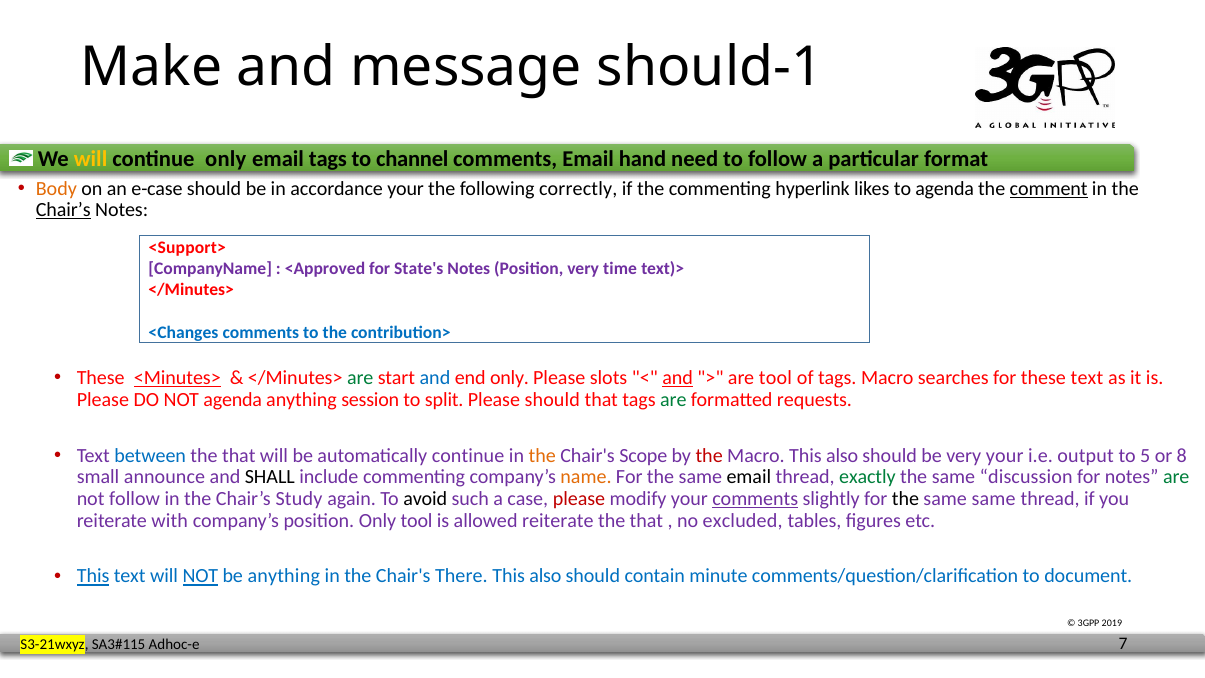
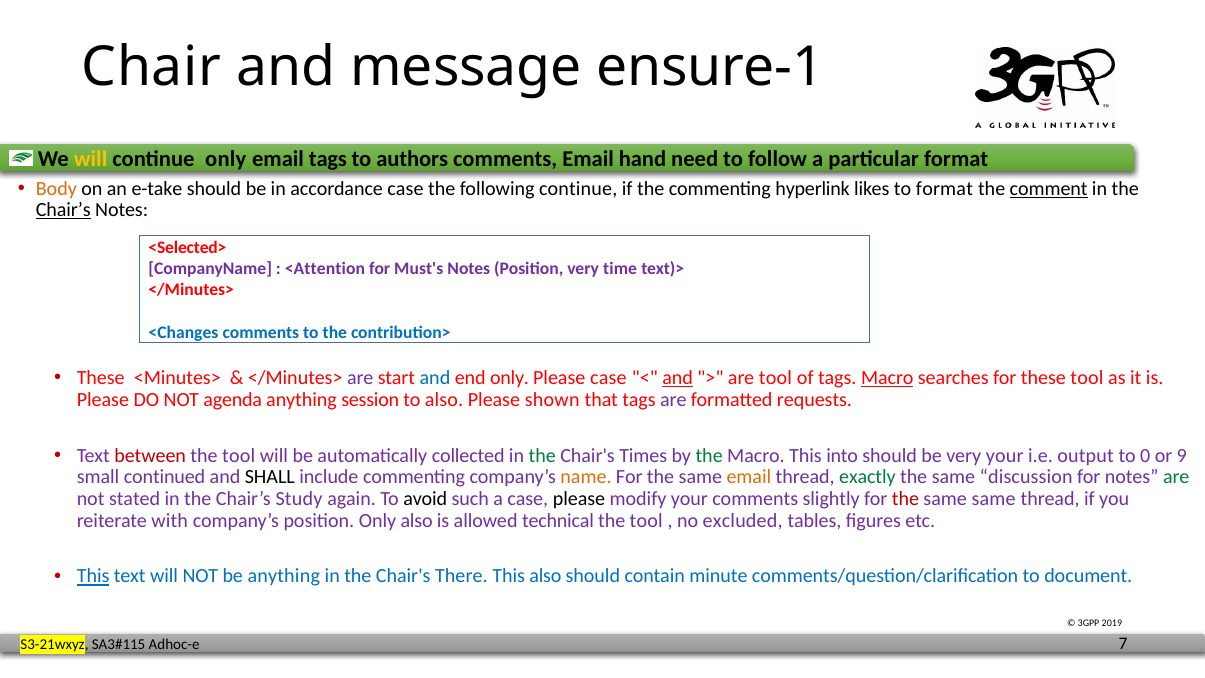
Make: Make -> Chair
should-1: should-1 -> ensure-1
channel: channel -> authors
e-case: e-case -> e-take
accordance your: your -> case
following correctly: correctly -> continue
to agenda: agenda -> format
<Support>: <Support> -> <Selected>
<Approved: <Approved -> <Attention
State's: State's -> Must's
<Minutes> underline: present -> none
are at (360, 378) colour: green -> purple
Please slots: slots -> case
Macro at (887, 378) underline: none -> present
these text: text -> tool
to split: split -> also
Please should: should -> shown
are at (673, 399) colour: green -> purple
between colour: blue -> red
that at (239, 455): that -> tool
automatically continue: continue -> collected
the at (542, 455) colour: orange -> green
Scope: Scope -> Times
the at (709, 455) colour: red -> green
Macro This also: also -> into
5: 5 -> 0
8: 8 -> 9
announce: announce -> continued
email at (749, 477) colour: black -> orange
not follow: follow -> stated
please at (579, 499) colour: red -> black
comments at (755, 499) underline: present -> none
the at (905, 499) colour: black -> red
Only tool: tool -> also
allowed reiterate: reiterate -> technical
that at (646, 520): that -> tool
NOT at (200, 576) underline: present -> none
